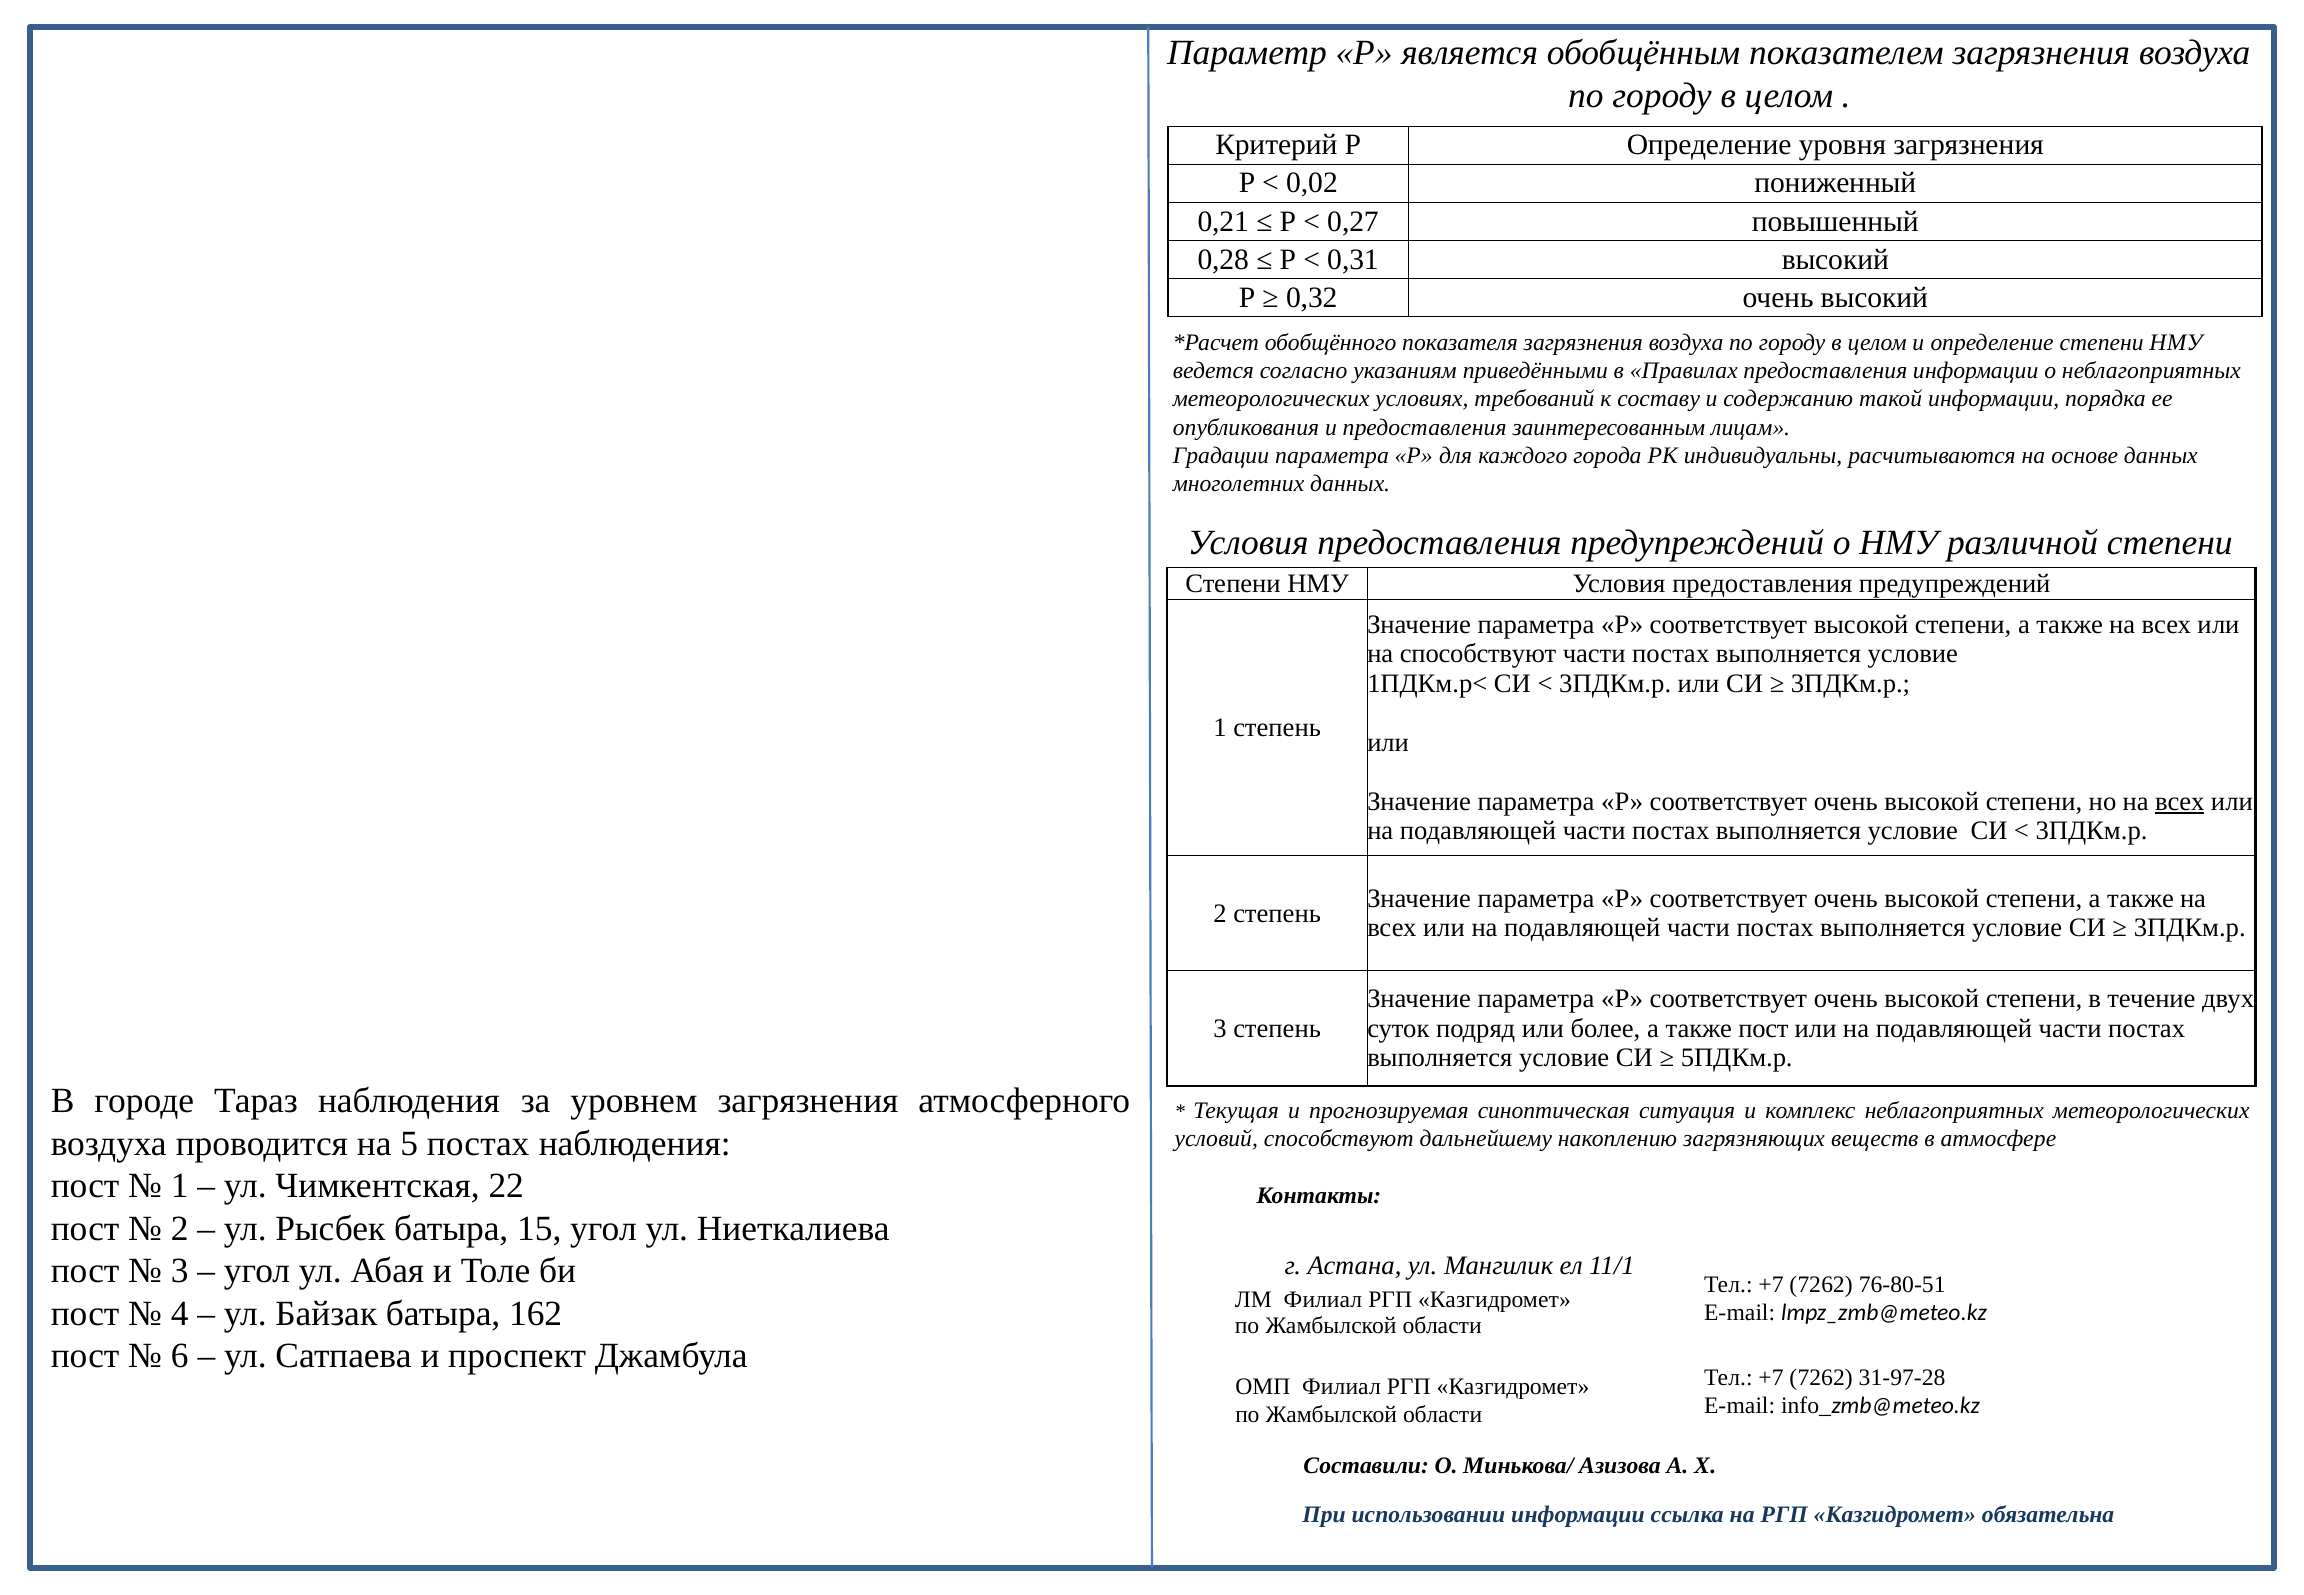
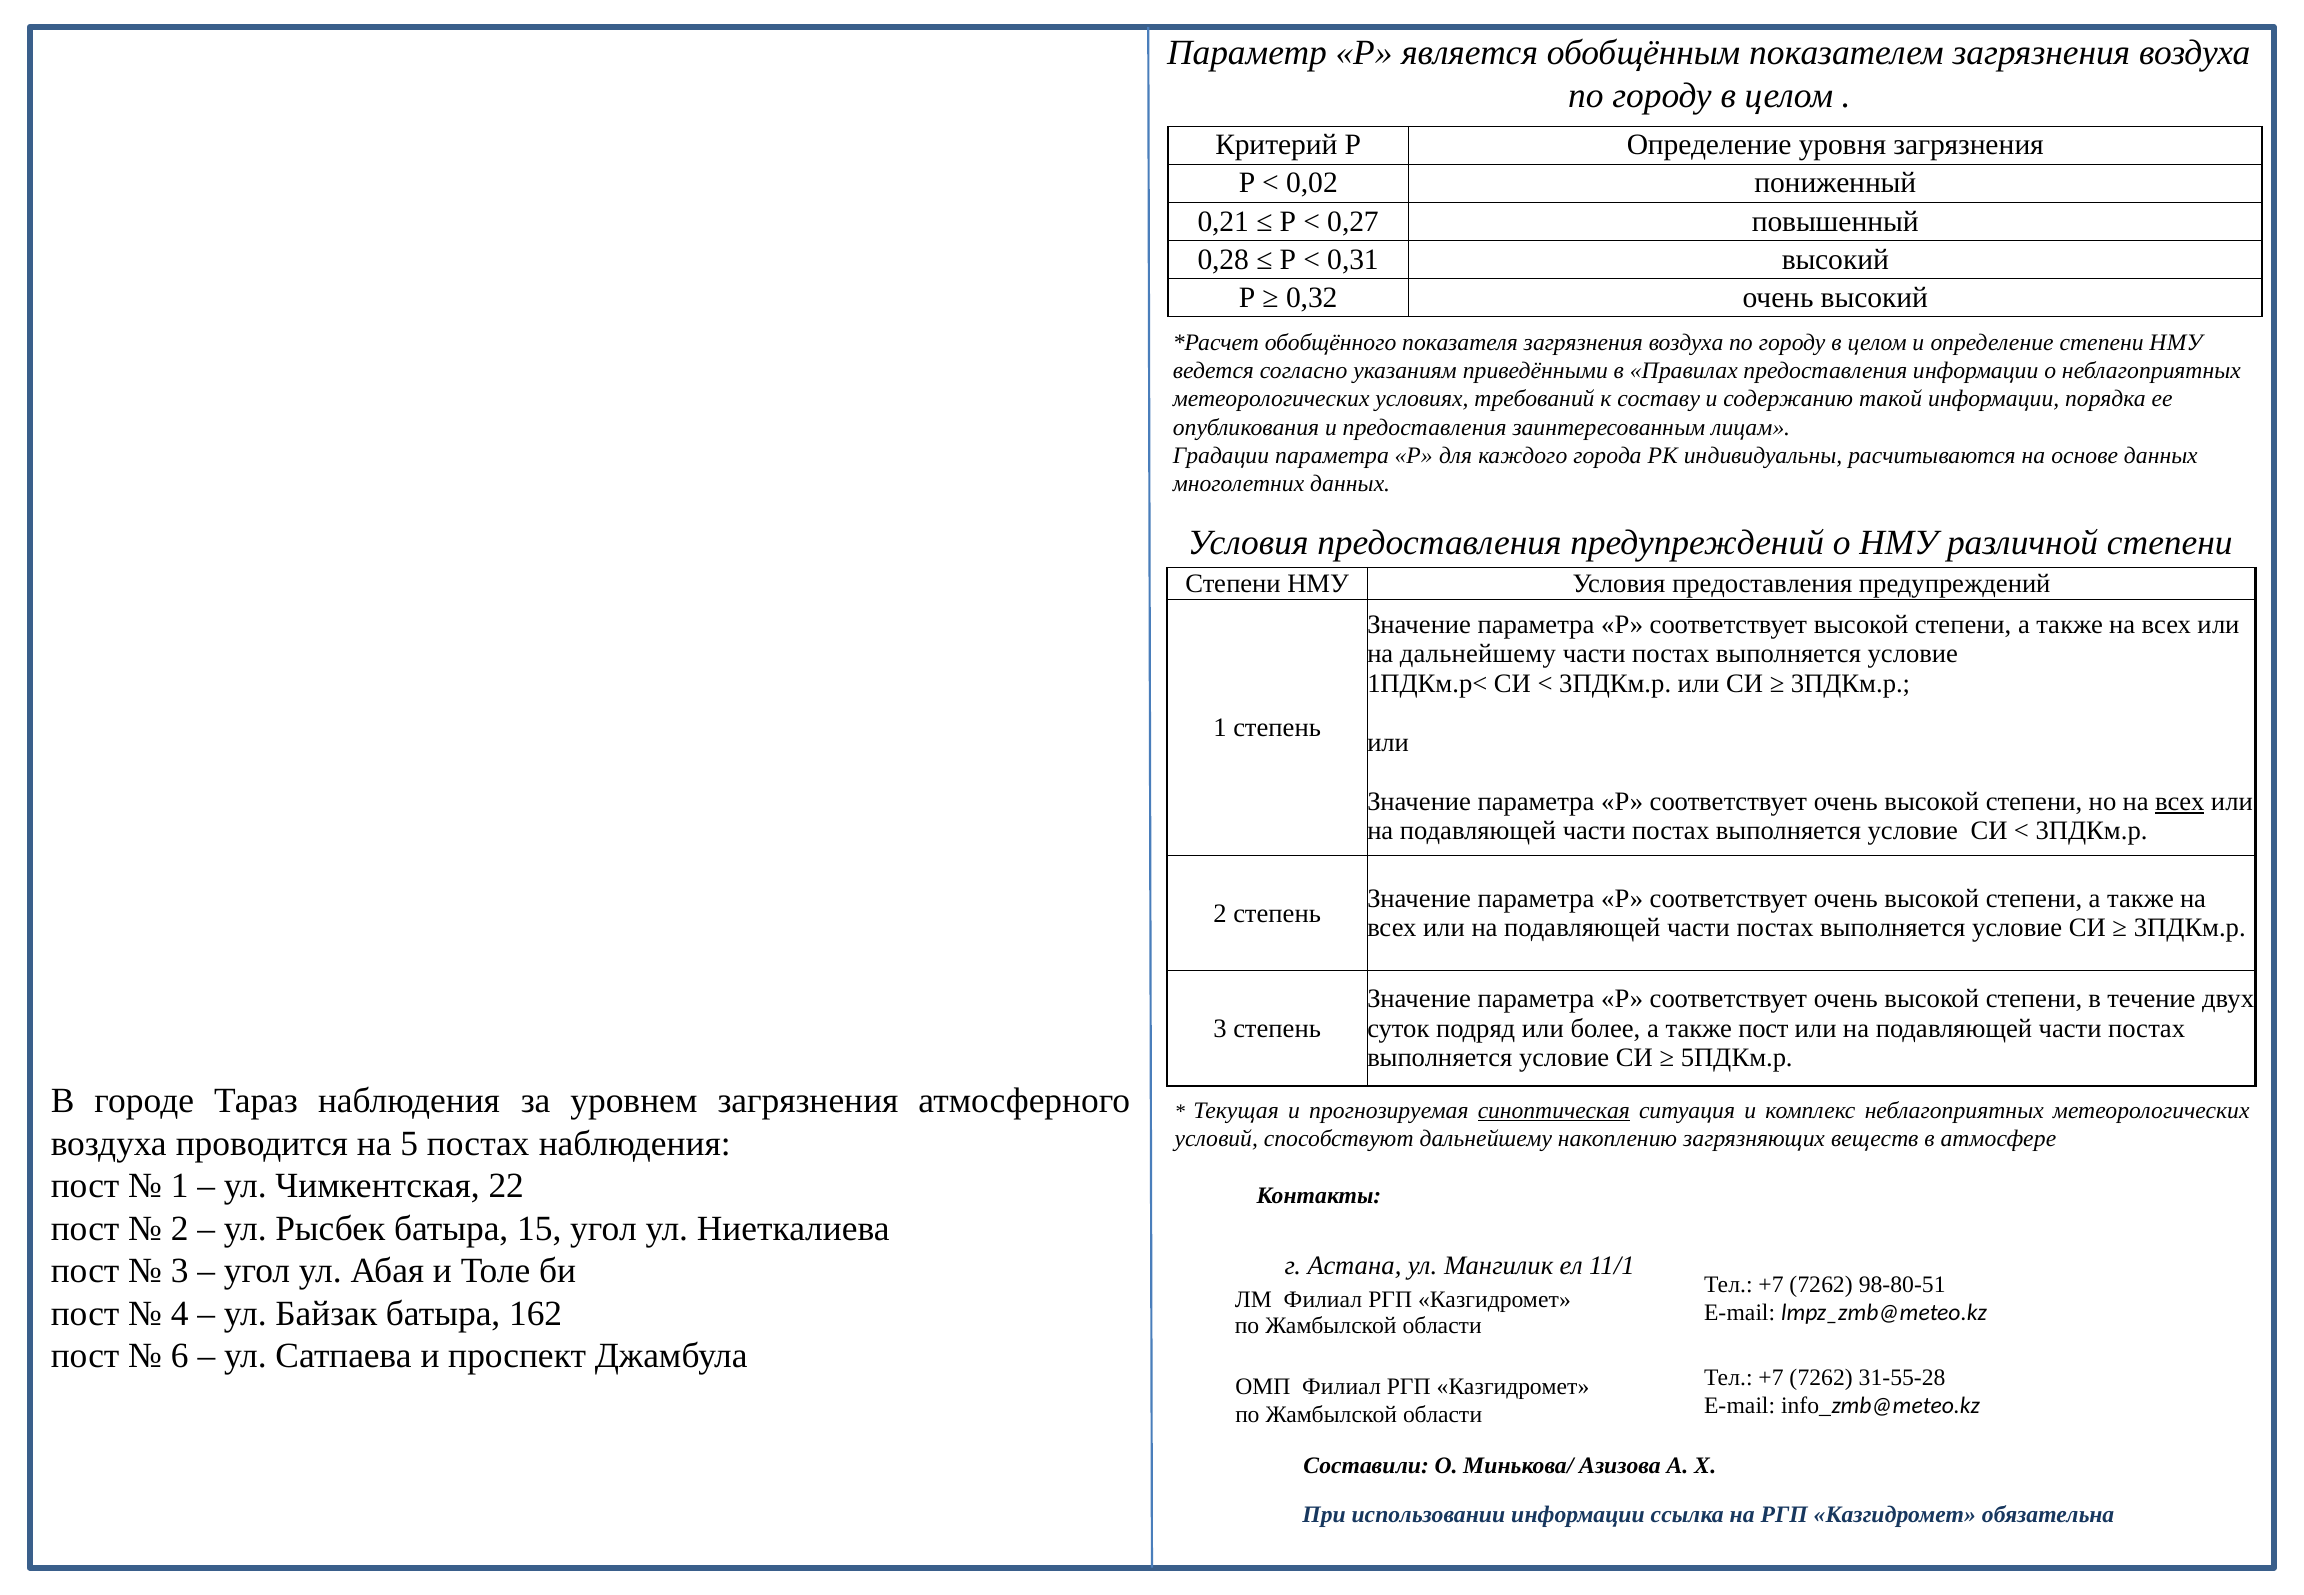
на способствуют: способствуют -> дальнейшему
синоптическая underline: none -> present
76-80-51: 76-80-51 -> 98-80-51
31-97-28: 31-97-28 -> 31-55-28
